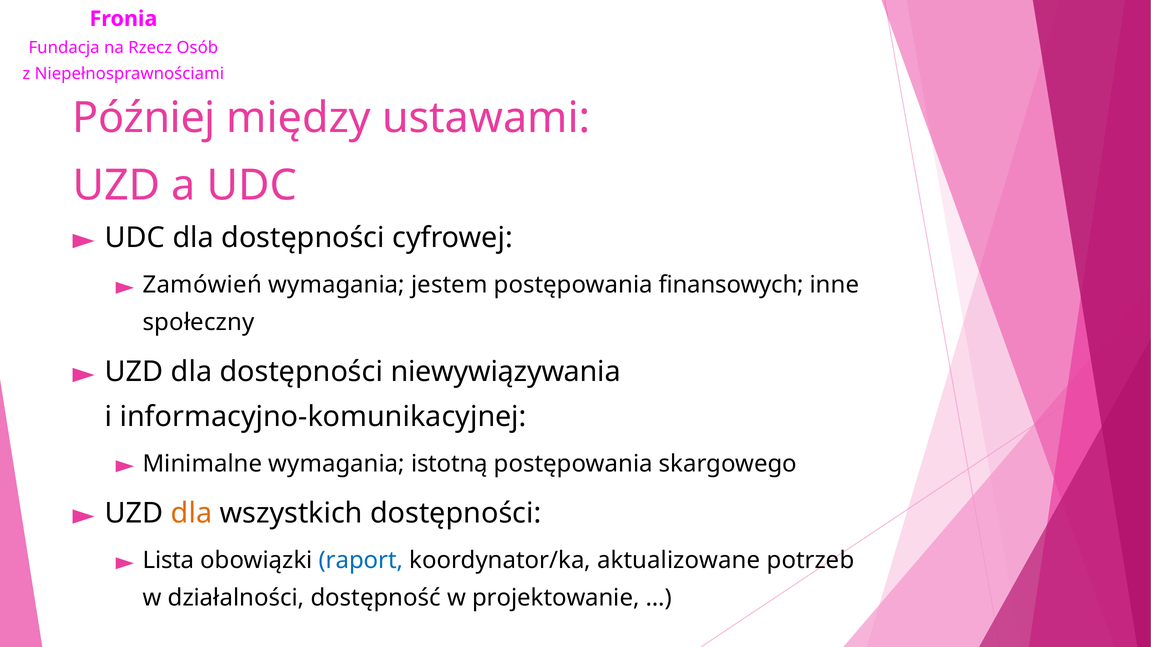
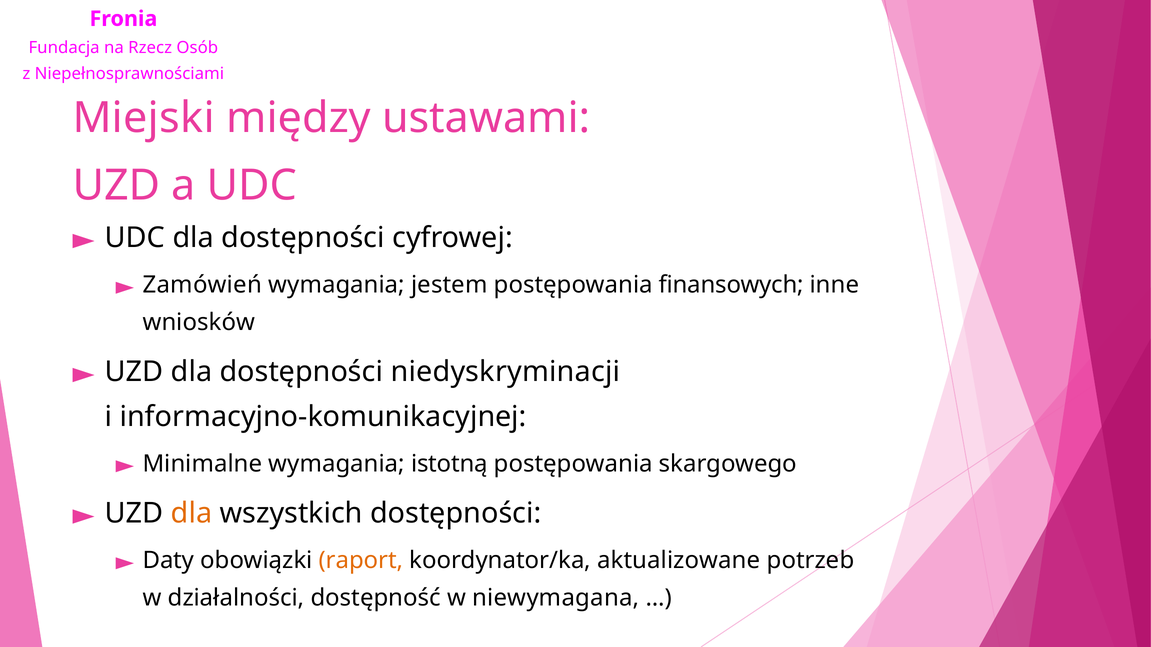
Później: Później -> Miejski
społeczny: społeczny -> wniosków
niewywiązywania: niewywiązywania -> niedyskryminacji
Lista: Lista -> Daty
raport colour: blue -> orange
projektowanie: projektowanie -> niewymagana
